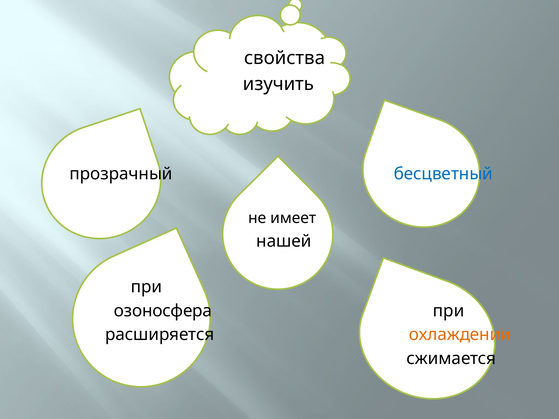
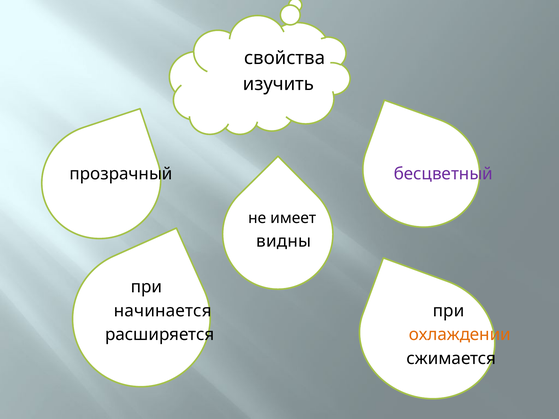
бесцветный colour: blue -> purple
нашей: нашей -> видны
озоносфера: озоносфера -> начинается
